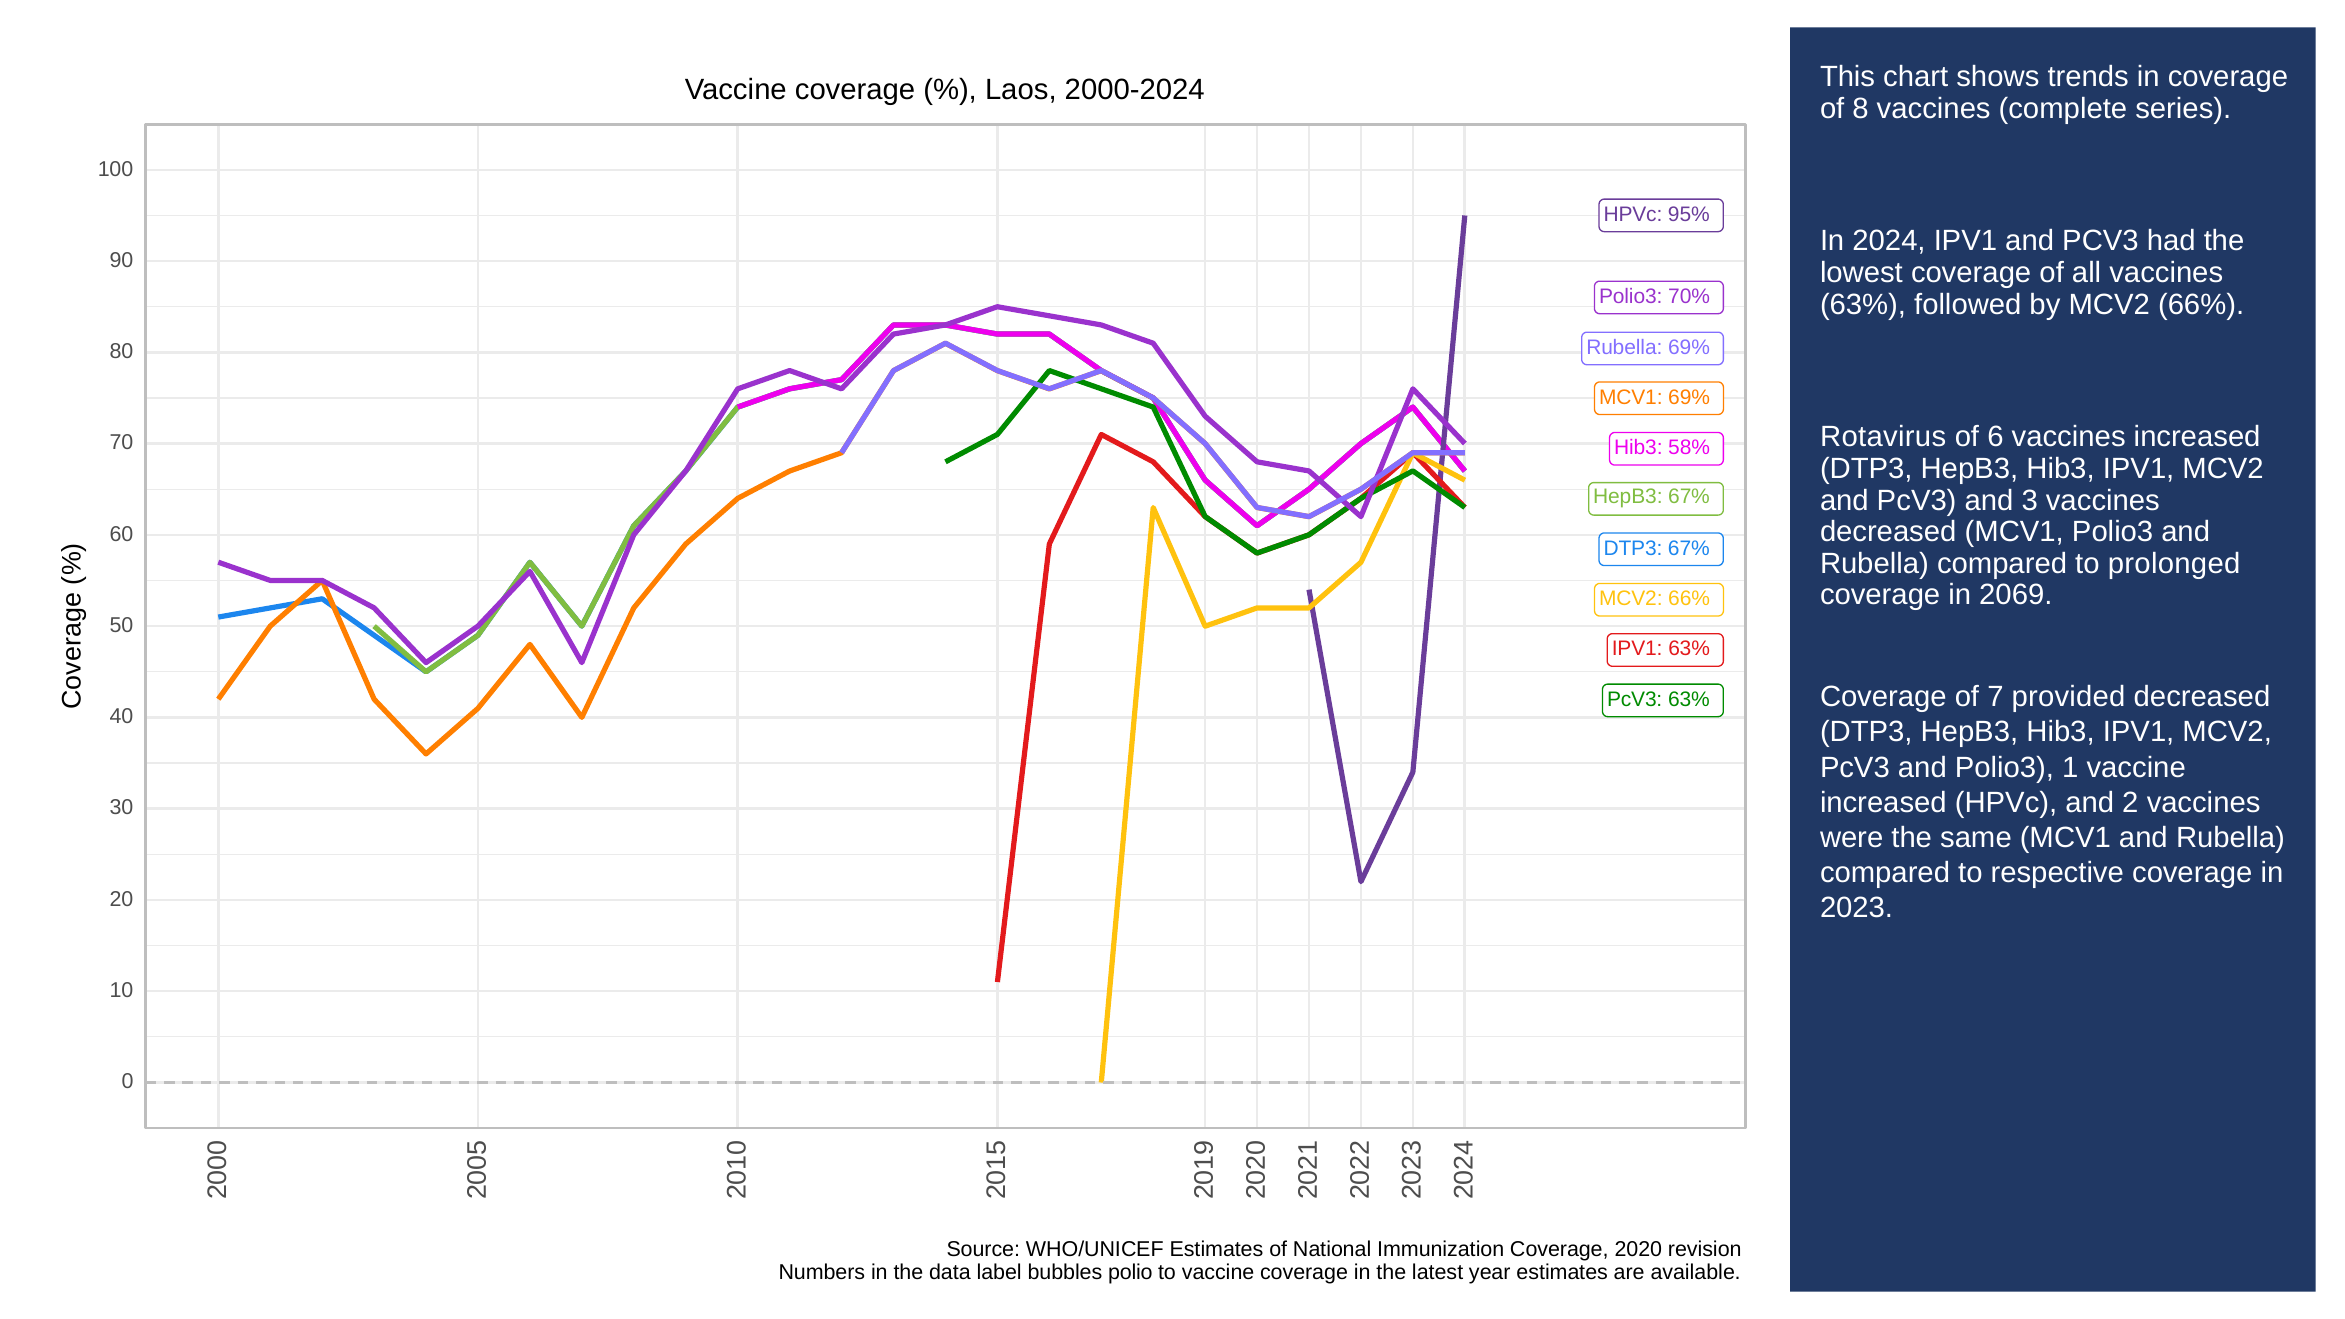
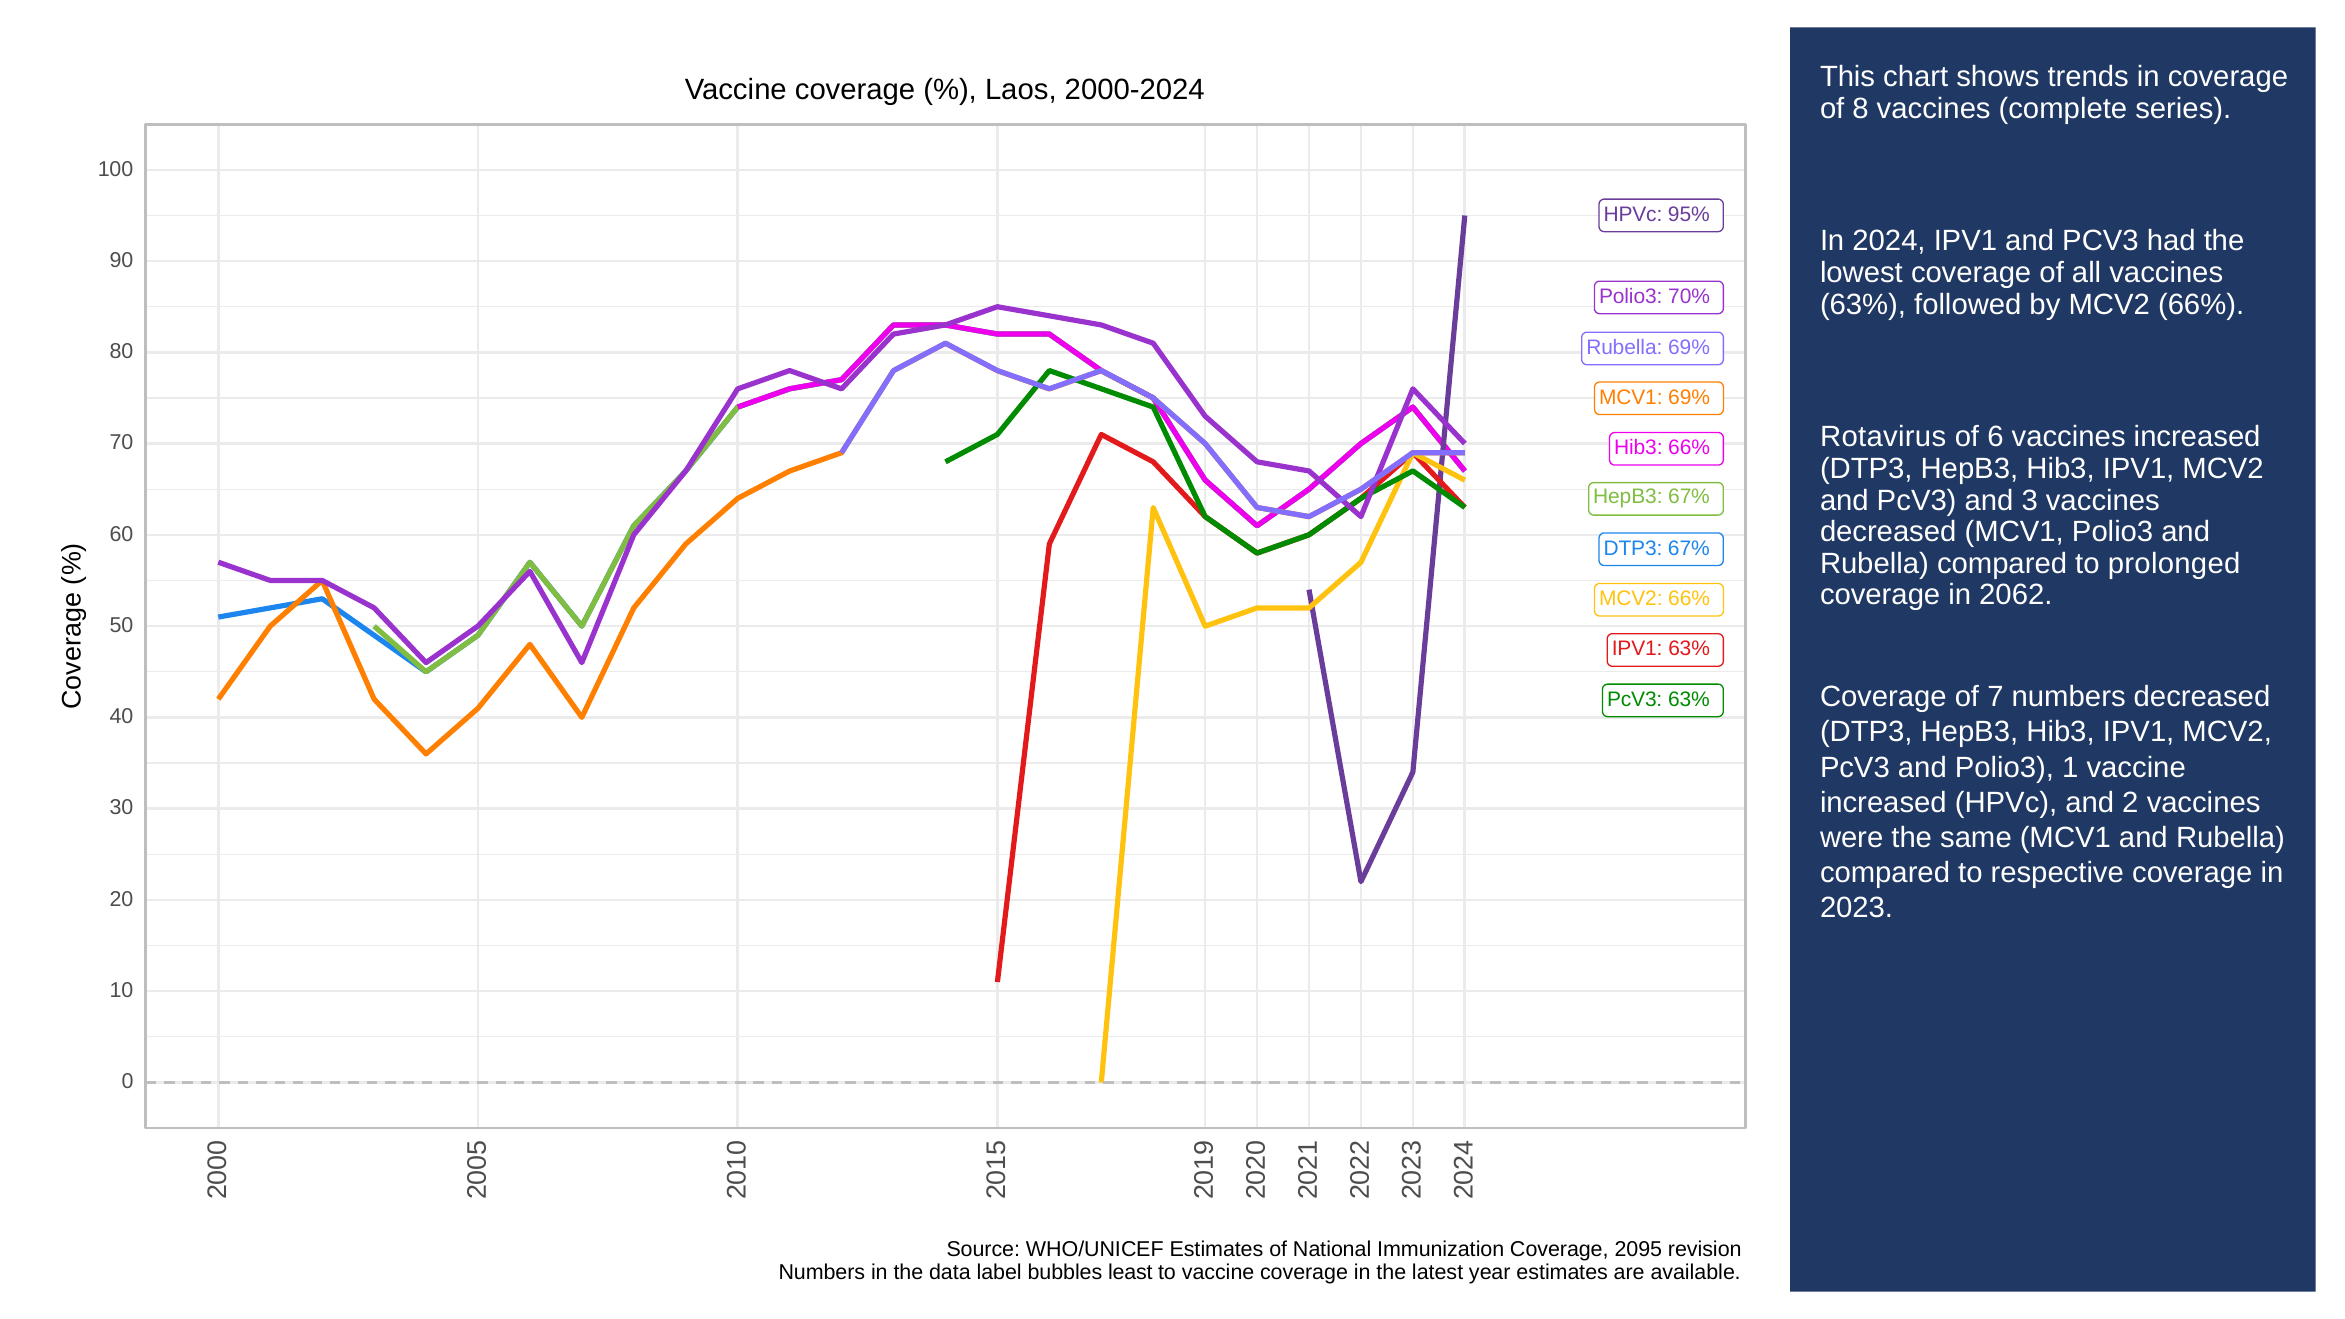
Hib3 58%: 58% -> 66%
2069: 2069 -> 2062
7 provided: provided -> numbers
2020: 2020 -> 2095
polio: polio -> least
